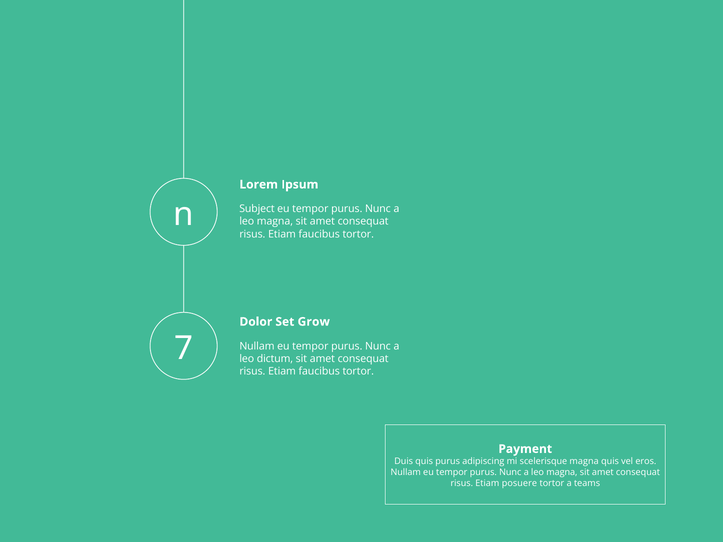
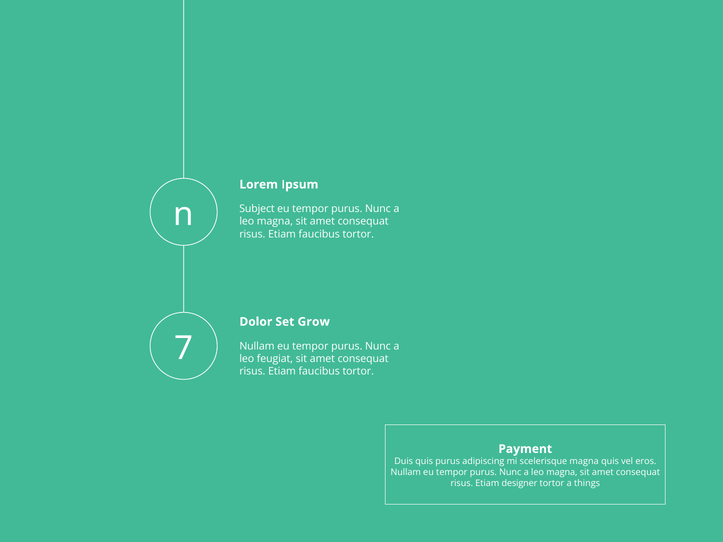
dictum: dictum -> feugiat
posuere: posuere -> designer
teams: teams -> things
